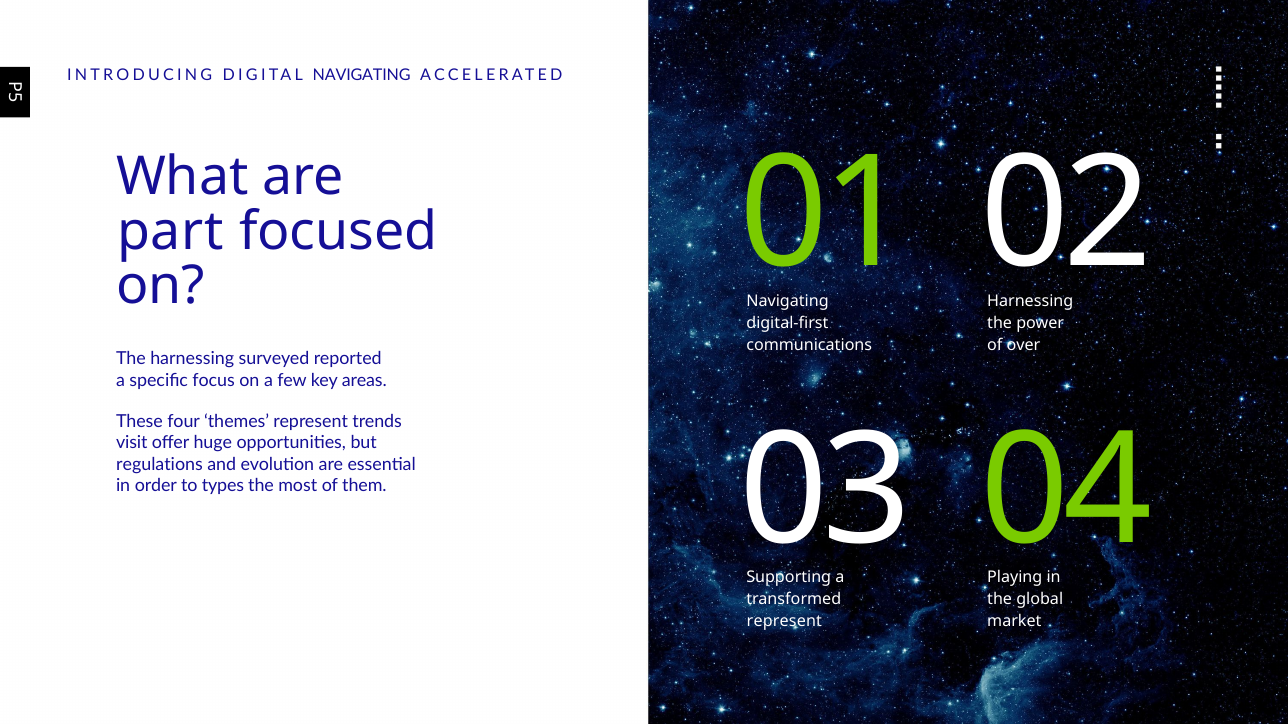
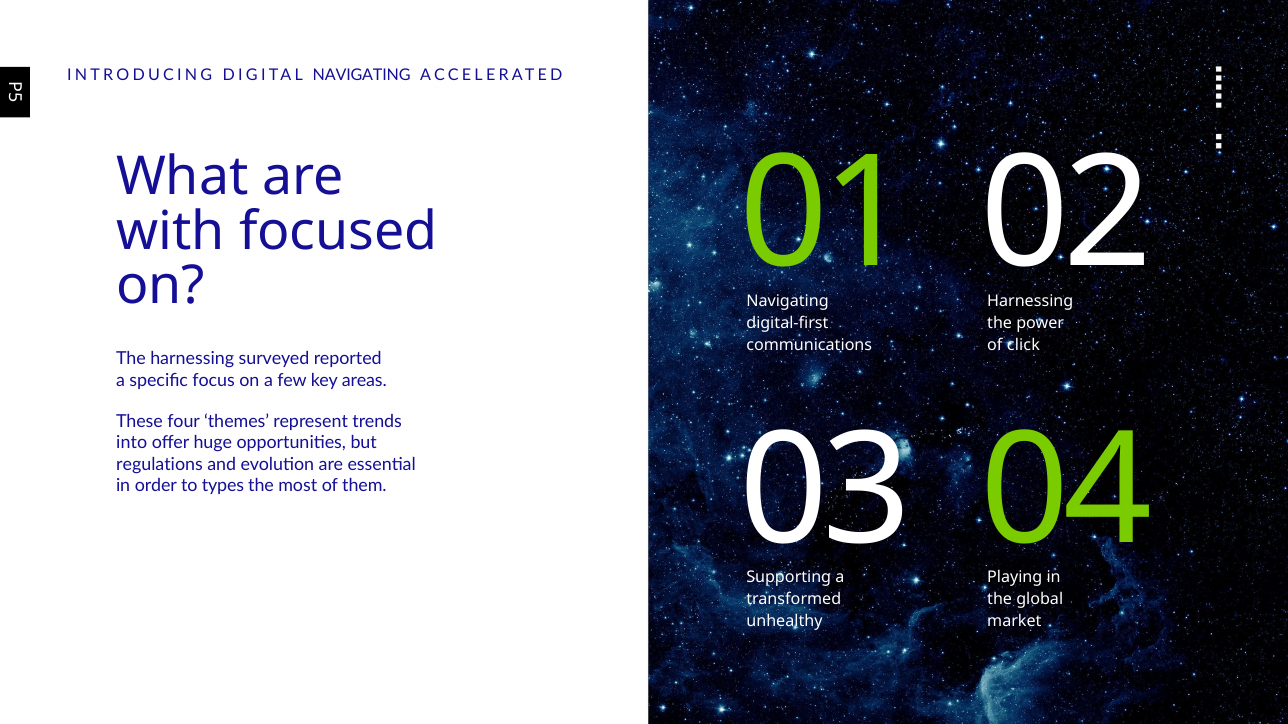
part: part -> with
over: over -> click
visit: visit -> into
represent at (784, 622): represent -> unhealthy
